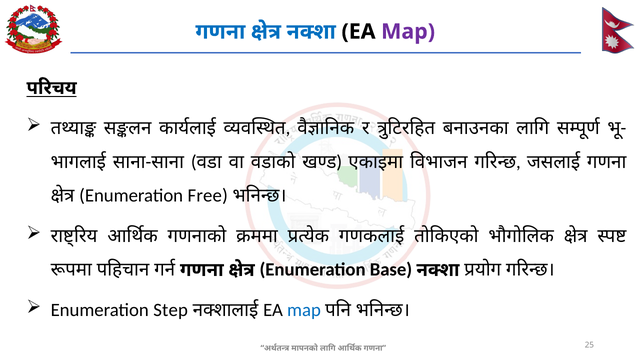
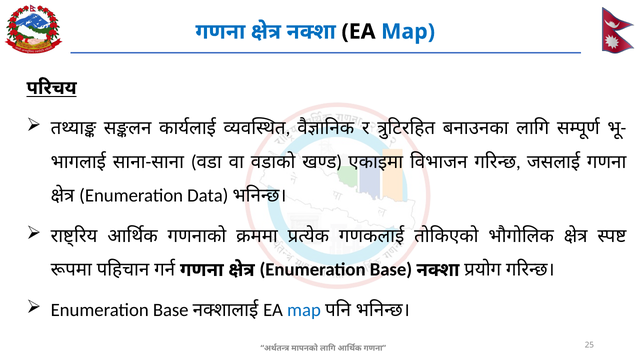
Map at (408, 32) colour: purple -> blue
Free: Free -> Data
Step at (171, 310): Step -> Base
